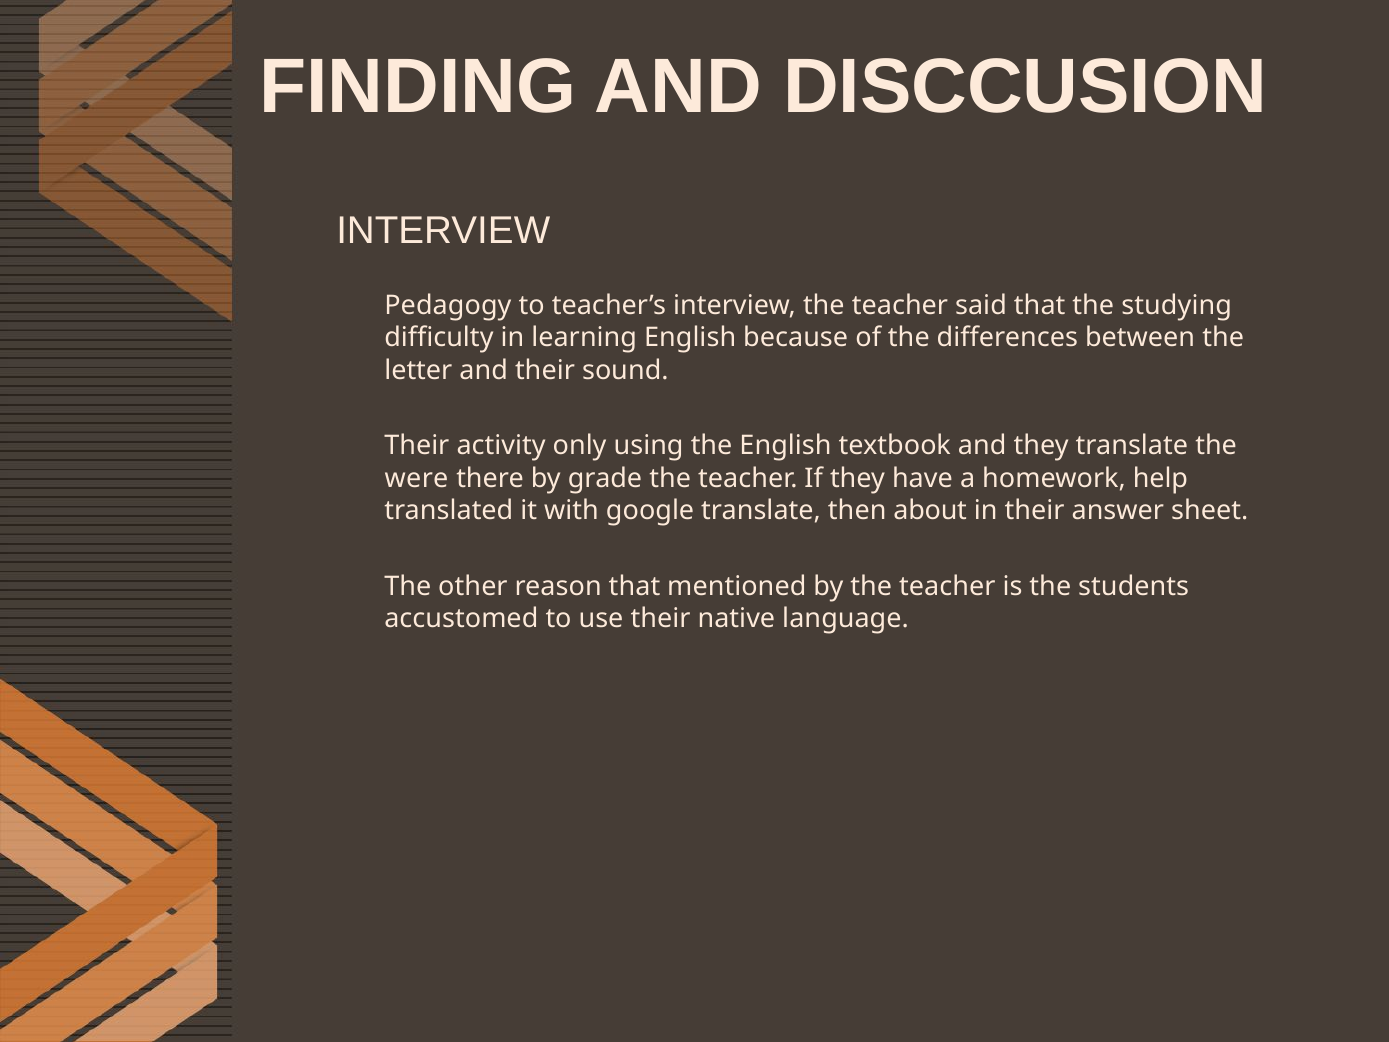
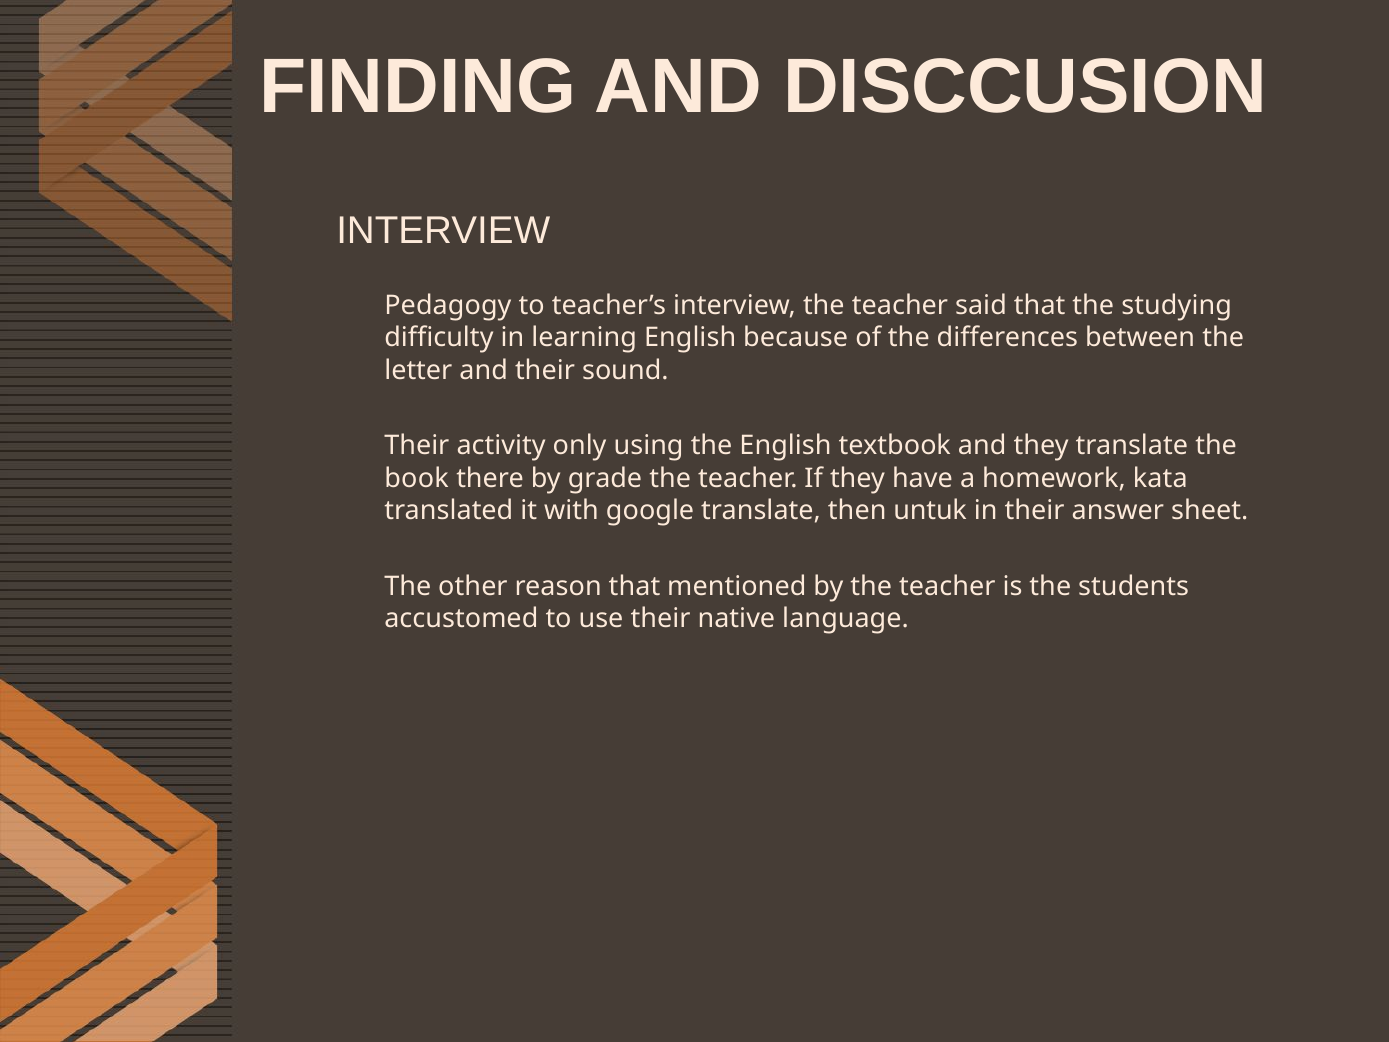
were: were -> book
help: help -> kata
about: about -> untuk
